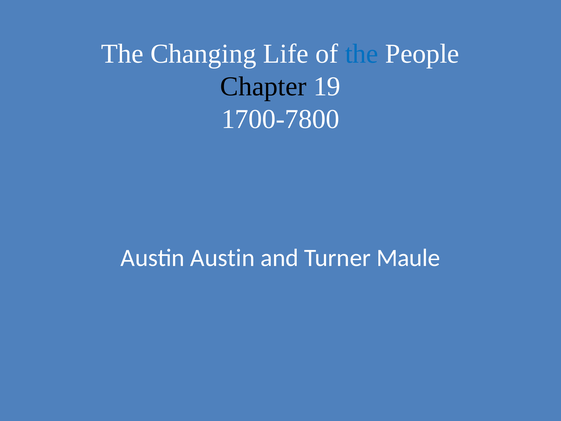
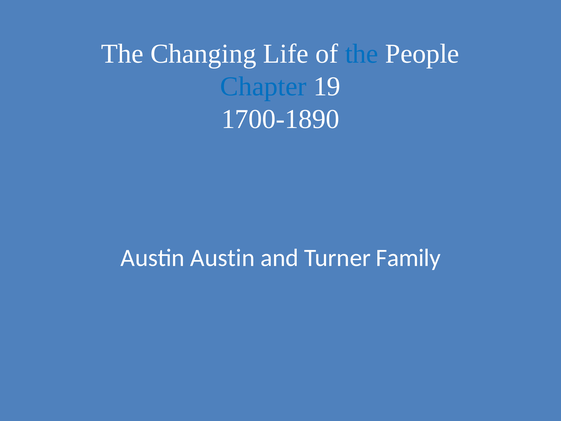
Chapter colour: black -> blue
1700-7800: 1700-7800 -> 1700-1890
Maule: Maule -> Family
